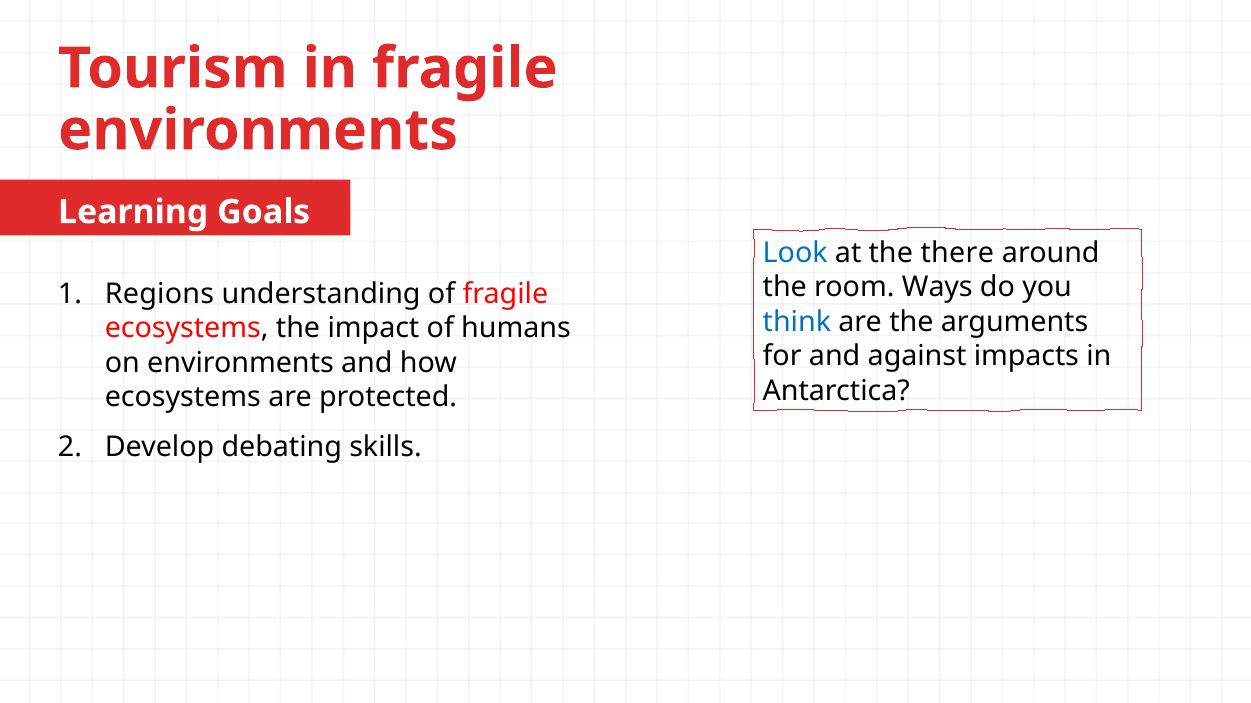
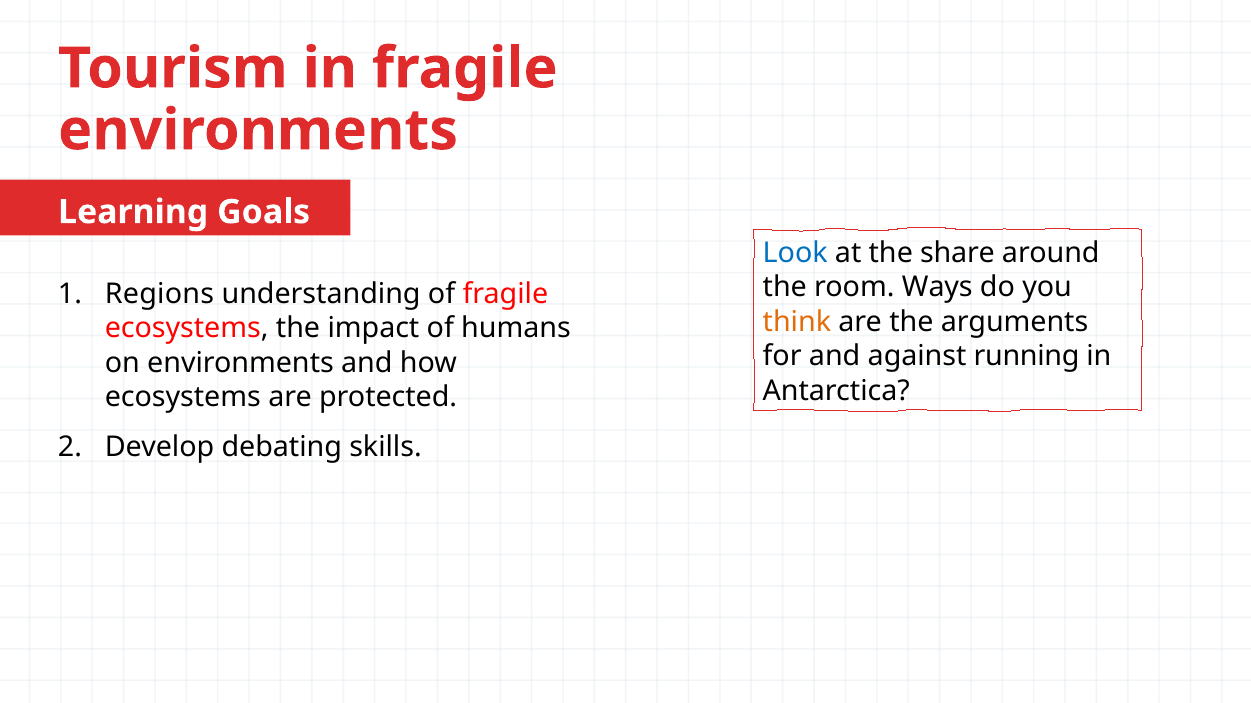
there: there -> share
think colour: blue -> orange
impacts: impacts -> running
